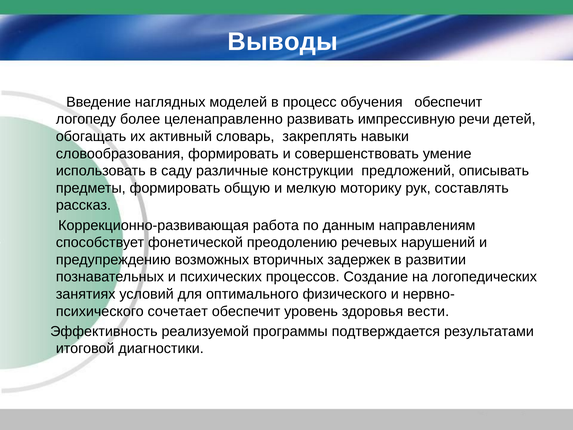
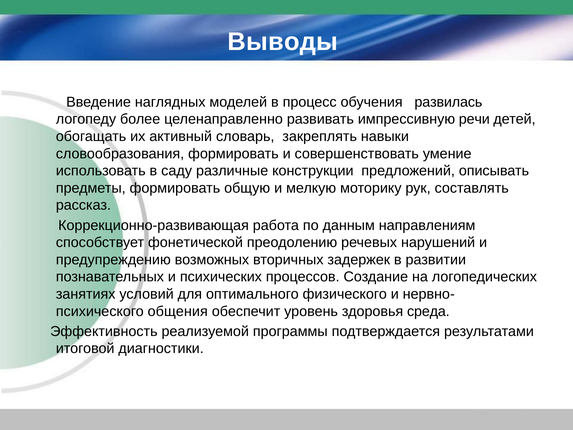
обучения обеспечит: обеспечит -> развилась
сочетает: сочетает -> общения
вести: вести -> среда
